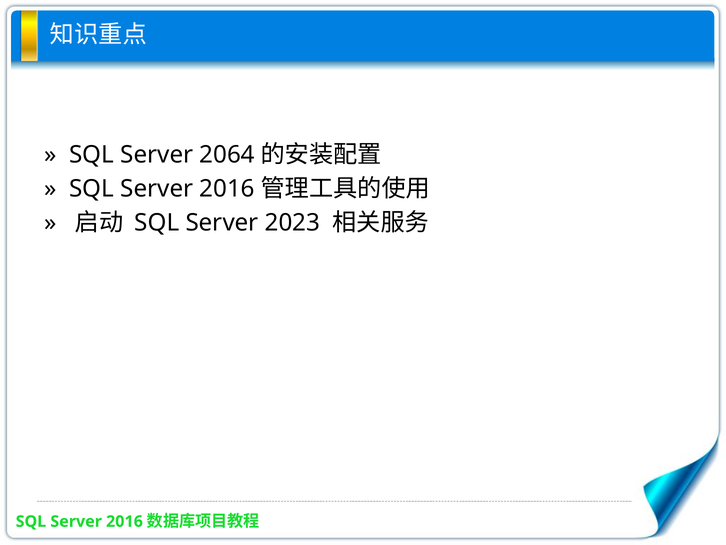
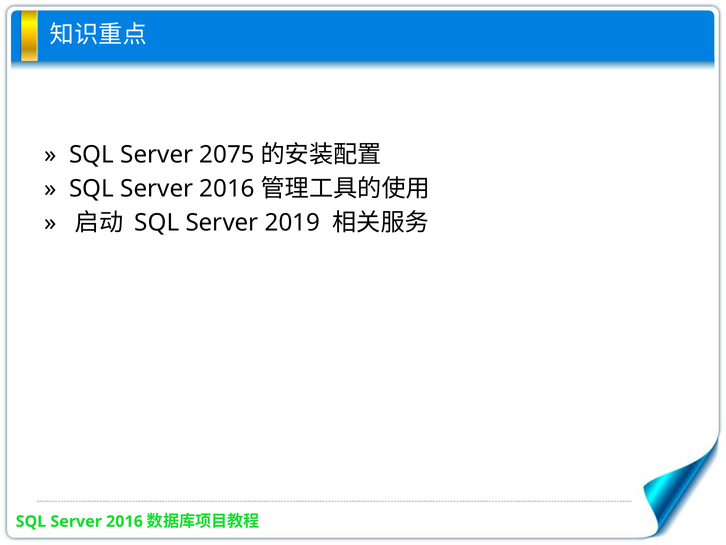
2064: 2064 -> 2075
2023: 2023 -> 2019
